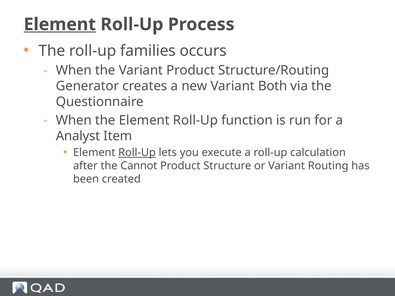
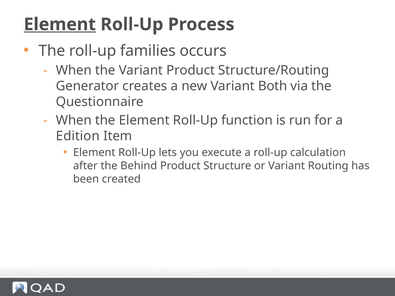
Analyst: Analyst -> Edition
Roll-Up at (137, 153) underline: present -> none
Cannot: Cannot -> Behind
